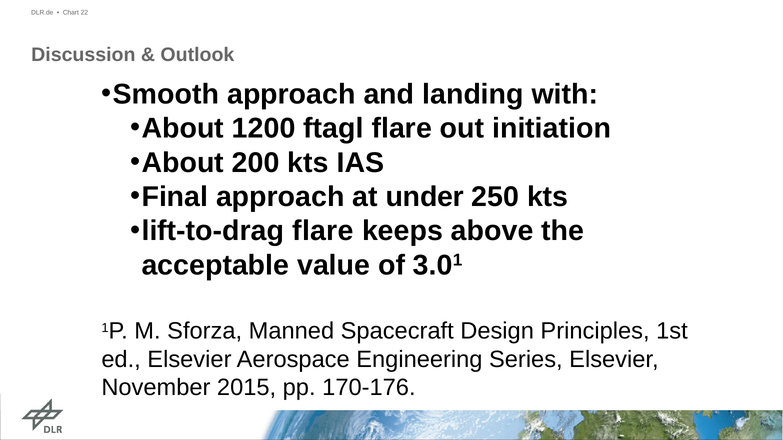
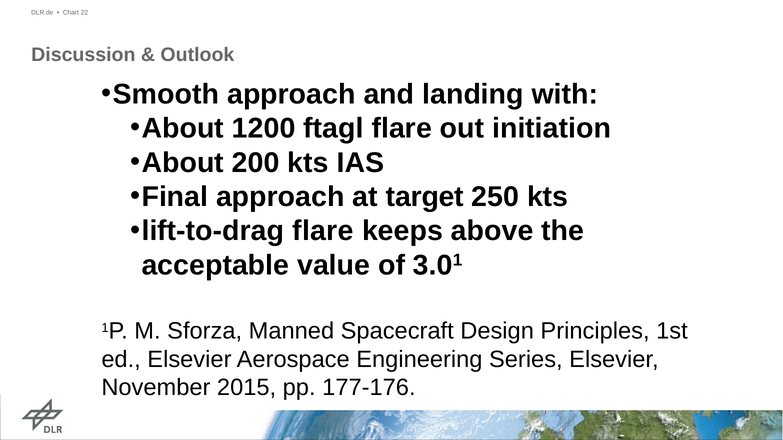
under: under -> target
170-176: 170-176 -> 177-176
